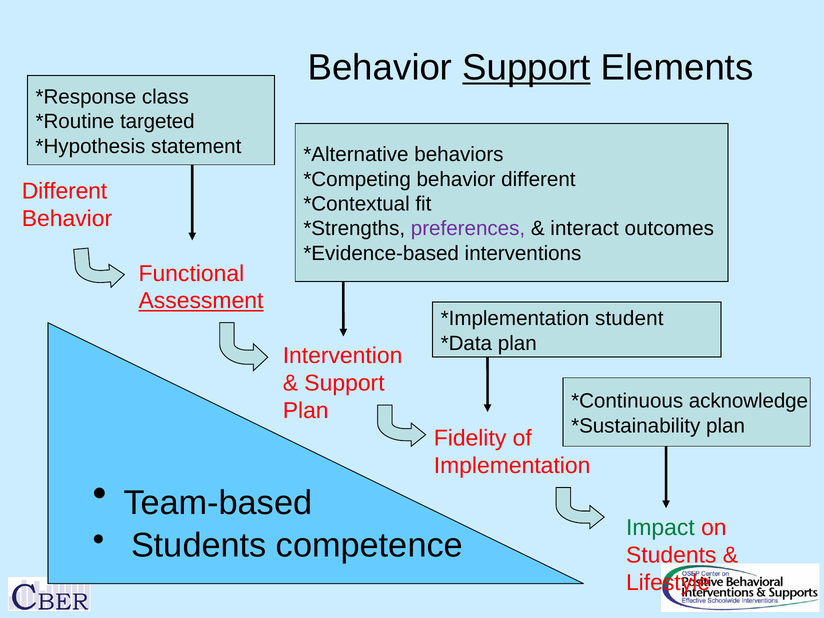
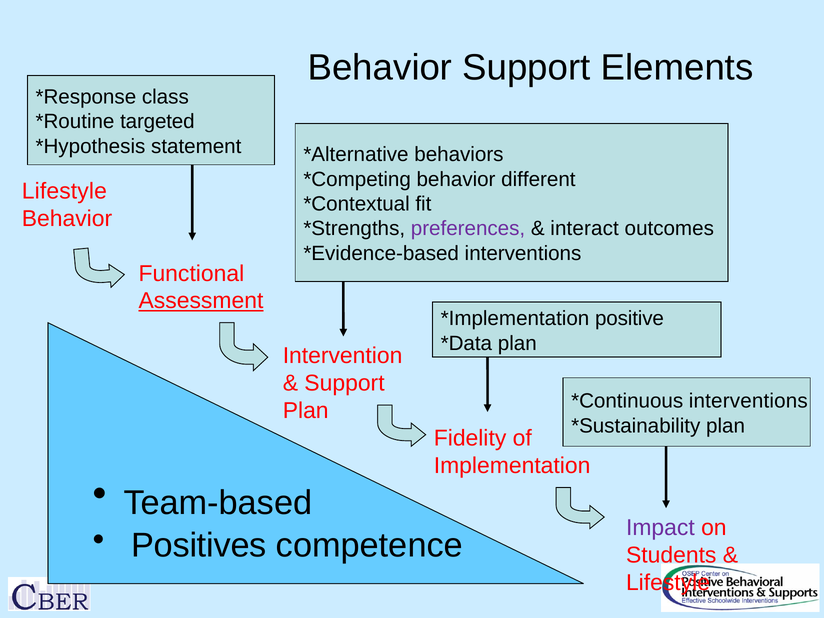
Support at (526, 68) underline: present -> none
Different at (65, 191): Different -> Lifestyle
student: student -> positive
acknowledge at (748, 401): acknowledge -> interventions
Impact colour: green -> purple
Students at (199, 545): Students -> Positives
